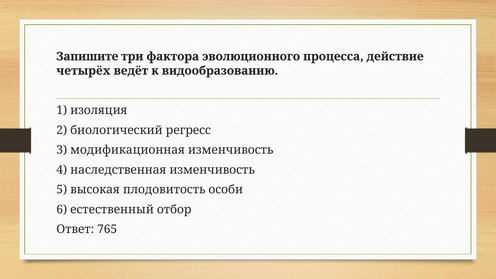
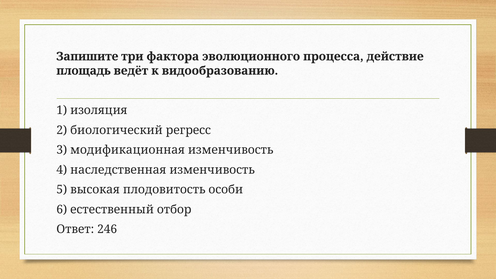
четырёх: четырёх -> площадь
765: 765 -> 246
